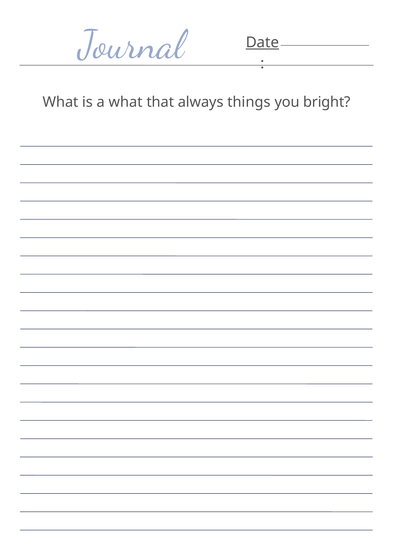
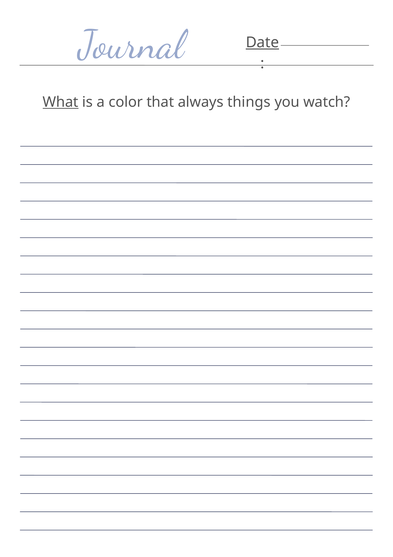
What at (61, 102) underline: none -> present
a what: what -> color
bright: bright -> watch
